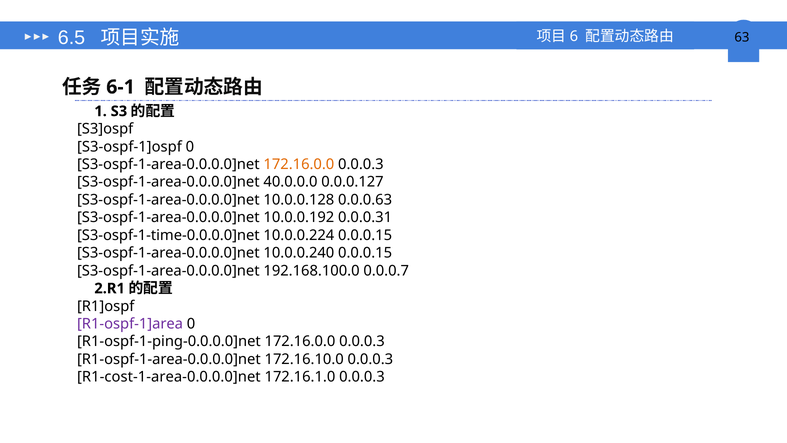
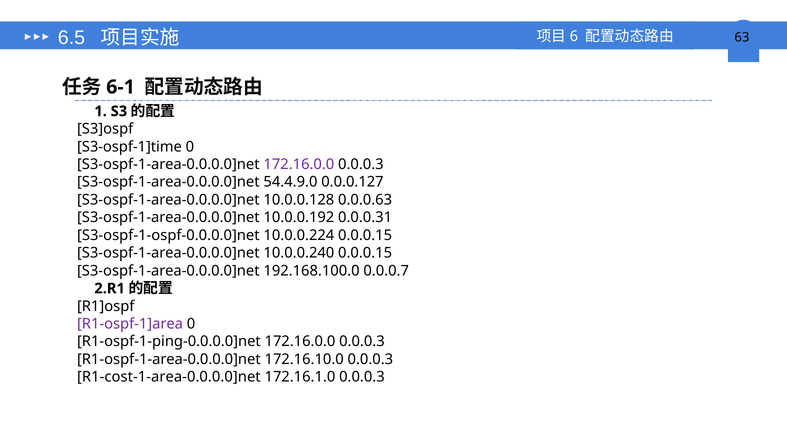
S3-ospf-1]ospf: S3-ospf-1]ospf -> S3-ospf-1]time
172.16.0.0 at (299, 164) colour: orange -> purple
40.0.0.0: 40.0.0.0 -> 54.4.9.0
S3-ospf-1-time-0.0.0.0]net: S3-ospf-1-time-0.0.0.0]net -> S3-ospf-1-ospf-0.0.0.0]net
